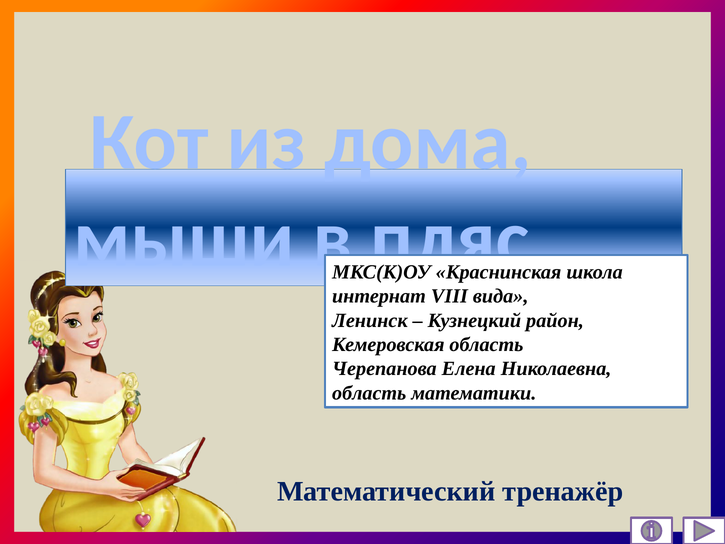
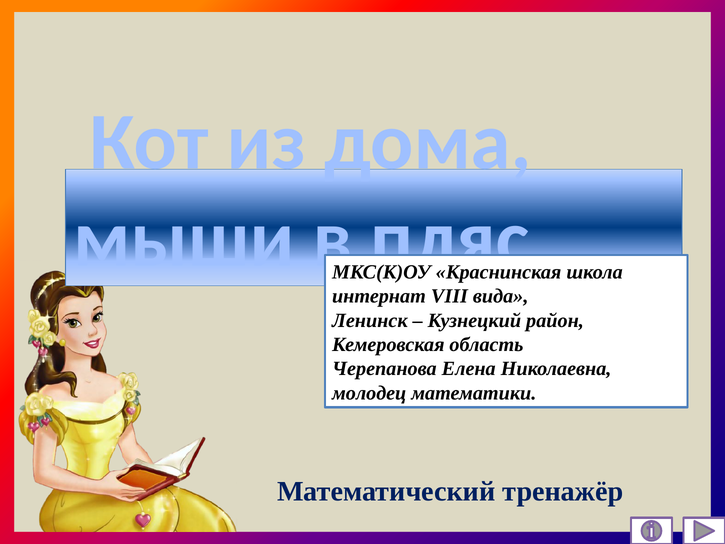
область at (369, 393): область -> молодец
